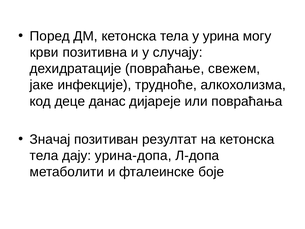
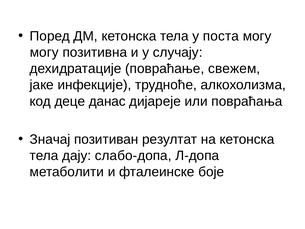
урина: урина -> поста
крви at (44, 52): крви -> могу
урина-допа: урина-допа -> слабо-допа
